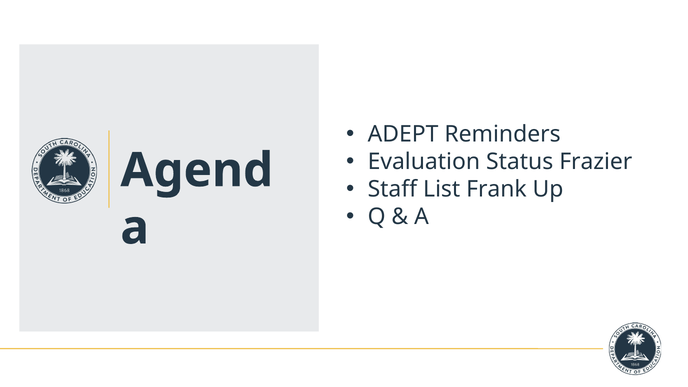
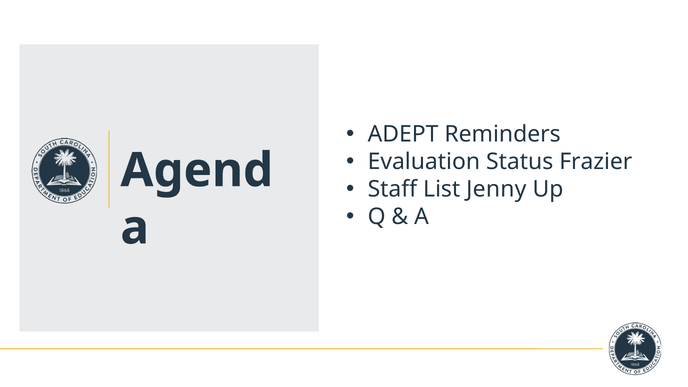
Frank: Frank -> Jenny
